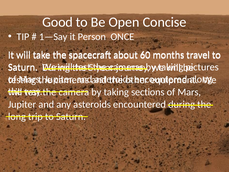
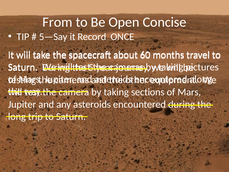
Good: Good -> From
1—Say: 1—Say -> 5—Say
Person: Person -> Record
